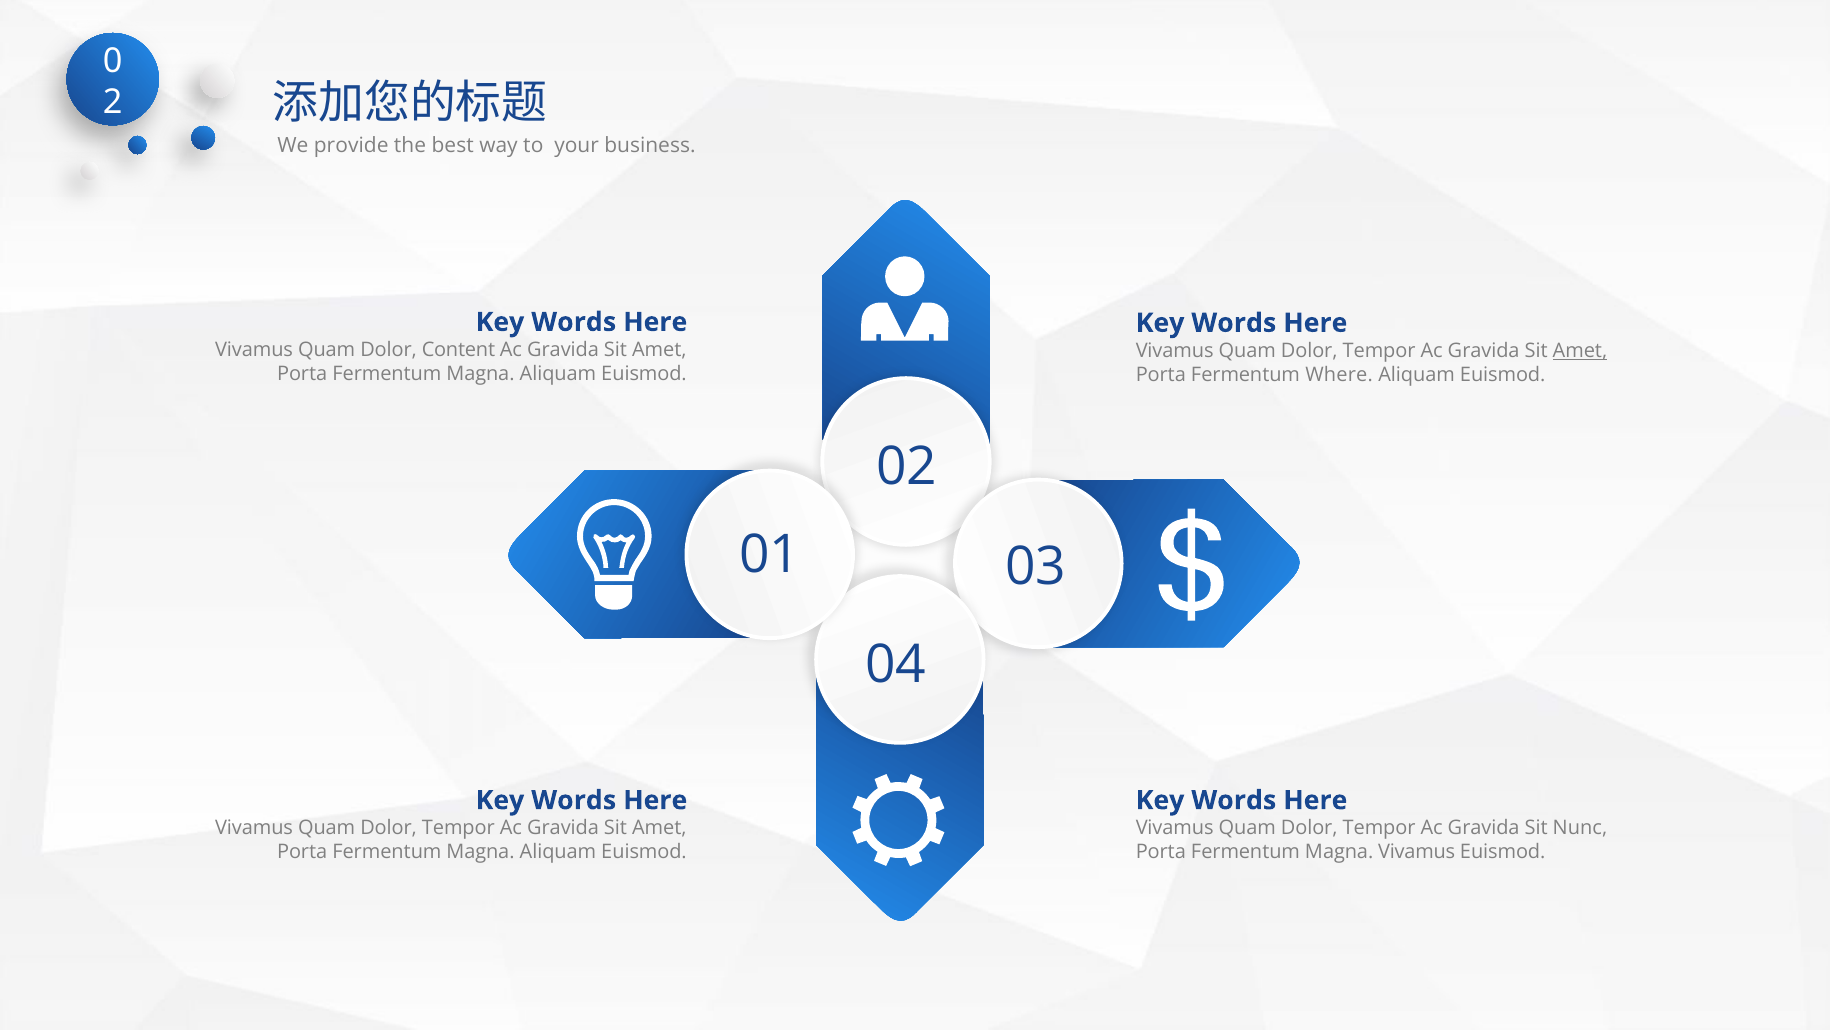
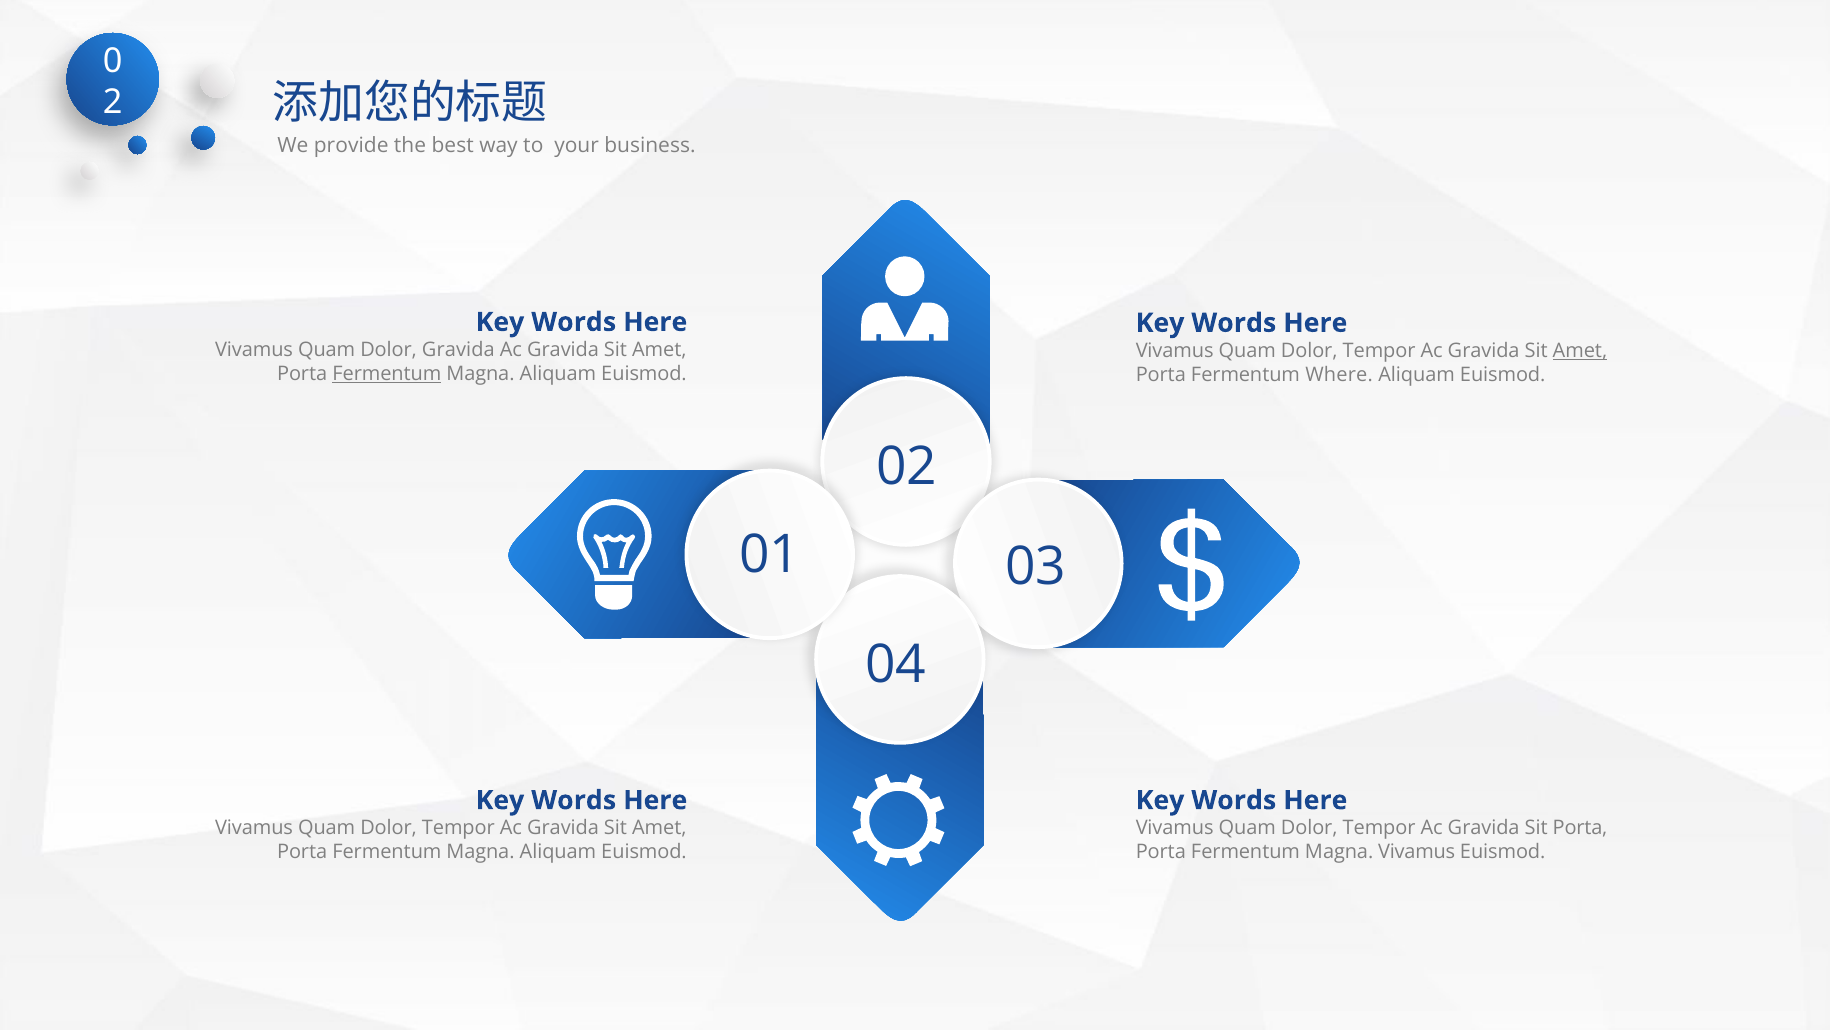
Dolor Content: Content -> Gravida
Fermentum at (387, 373) underline: none -> present
Sit Nunc: Nunc -> Porta
